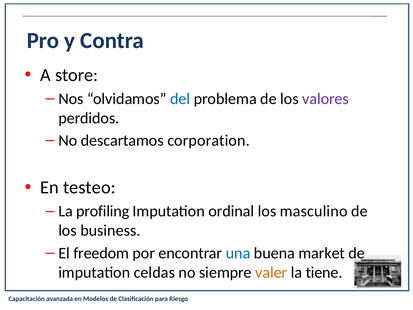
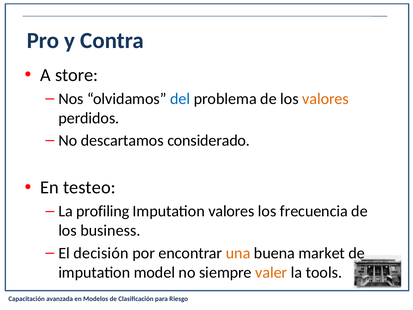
valores at (326, 99) colour: purple -> orange
corporation: corporation -> considerado
Imputation ordinal: ordinal -> valores
masculino: masculino -> frecuencia
freedom: freedom -> decisión
una colour: blue -> orange
celdas: celdas -> model
tiene: tiene -> tools
